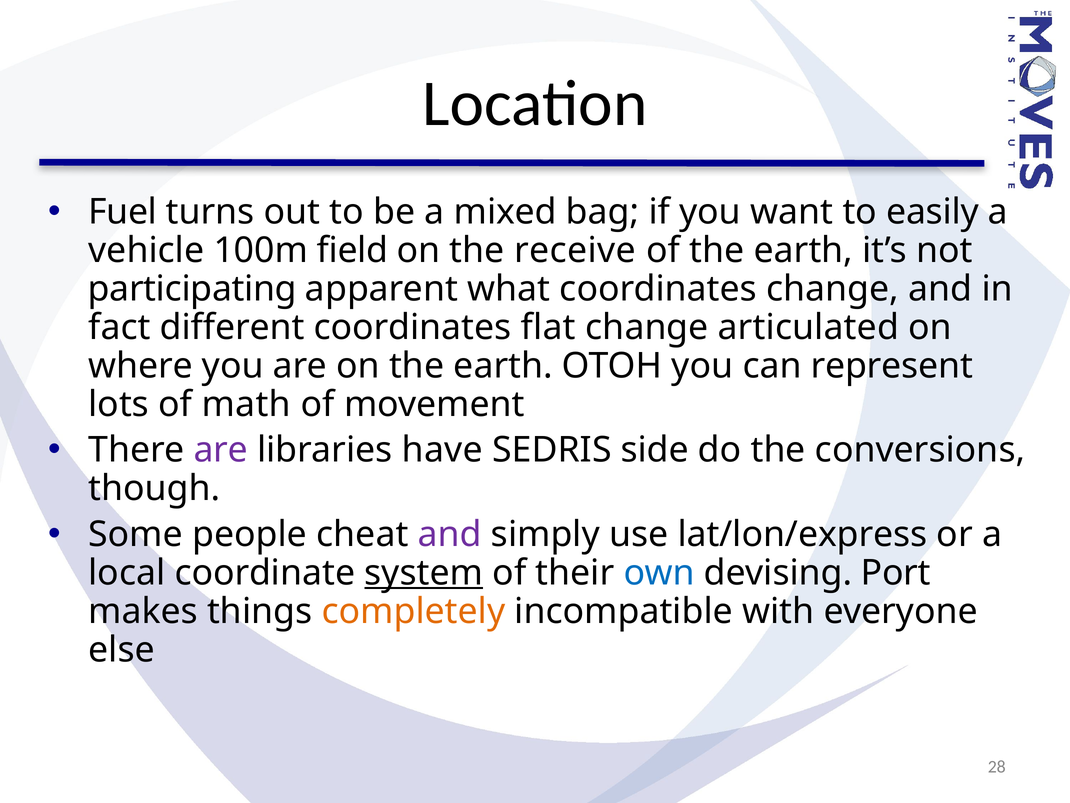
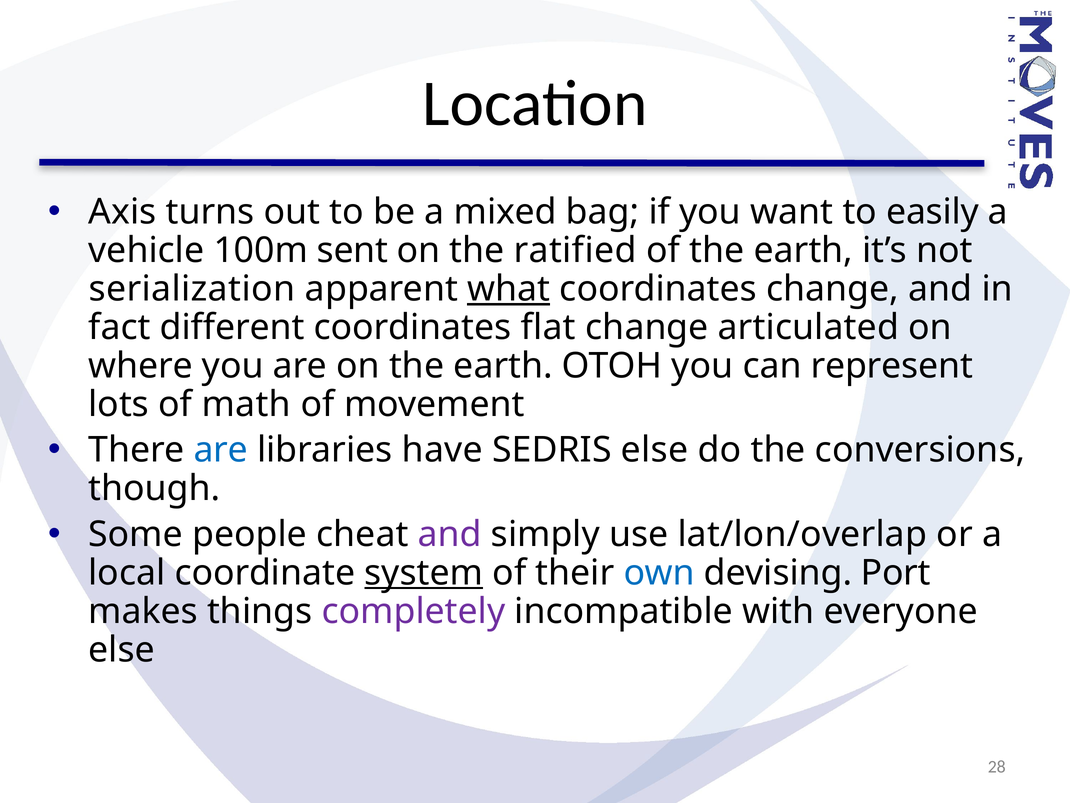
Fuel: Fuel -> Axis
field: field -> sent
receive: receive -> ratified
participating: participating -> serialization
what underline: none -> present
are at (221, 450) colour: purple -> blue
SEDRIS side: side -> else
lat/lon/express: lat/lon/express -> lat/lon/overlap
completely colour: orange -> purple
